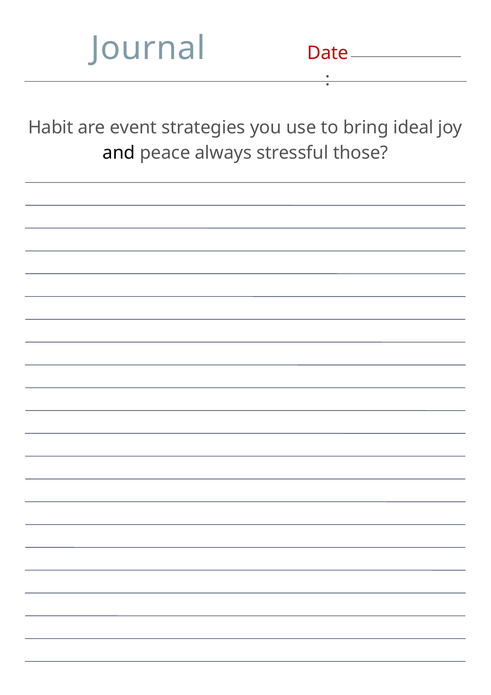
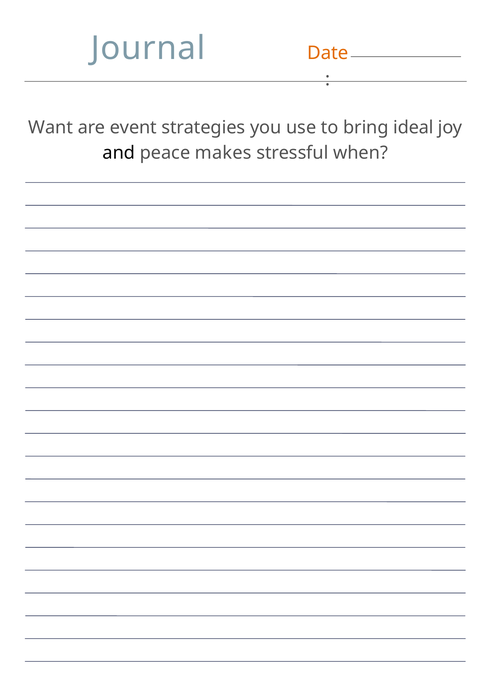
Date colour: red -> orange
Habit: Habit -> Want
always: always -> makes
those: those -> when
